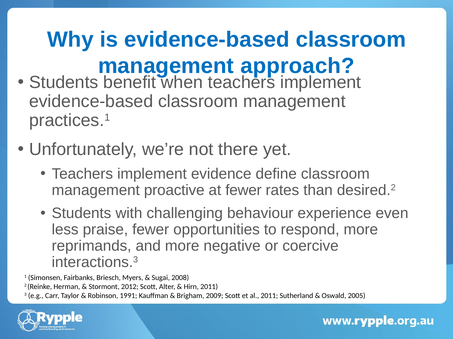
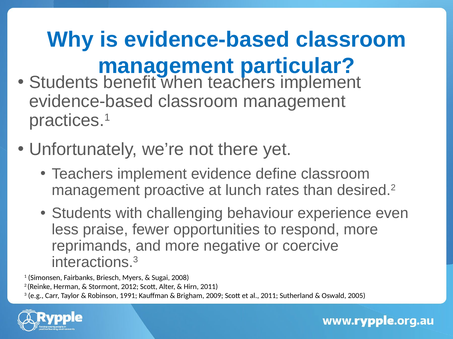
approach: approach -> particular
at fewer: fewer -> lunch
